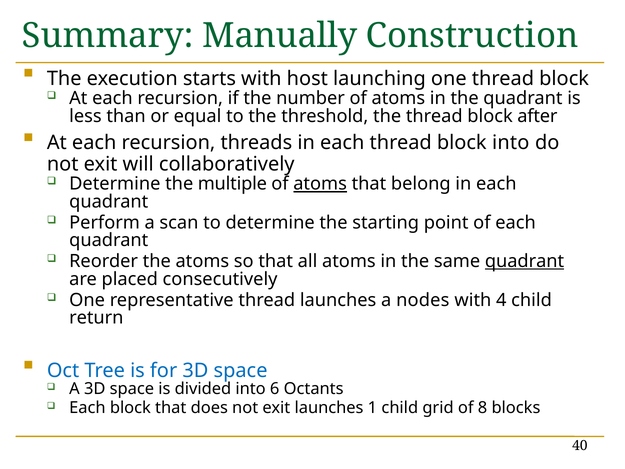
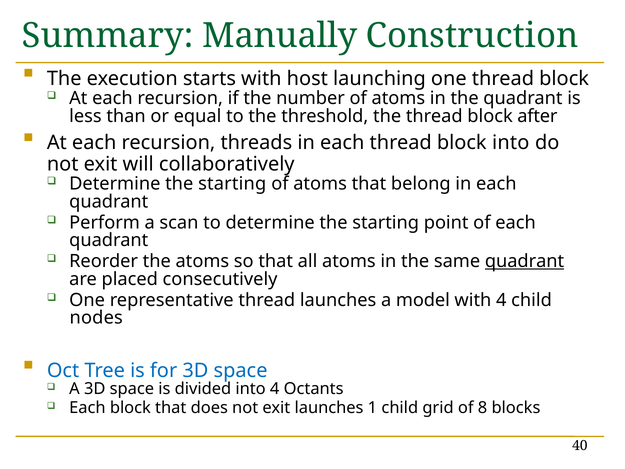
multiple at (232, 184): multiple -> starting
atoms at (320, 184) underline: present -> none
nodes: nodes -> model
return: return -> nodes
into 6: 6 -> 4
